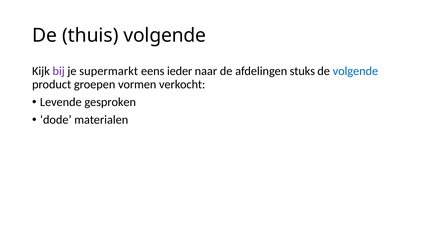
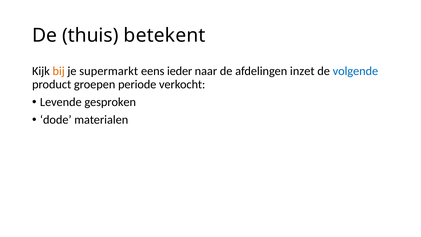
thuis volgende: volgende -> betekent
bij colour: purple -> orange
stuks: stuks -> inzet
vormen: vormen -> periode
